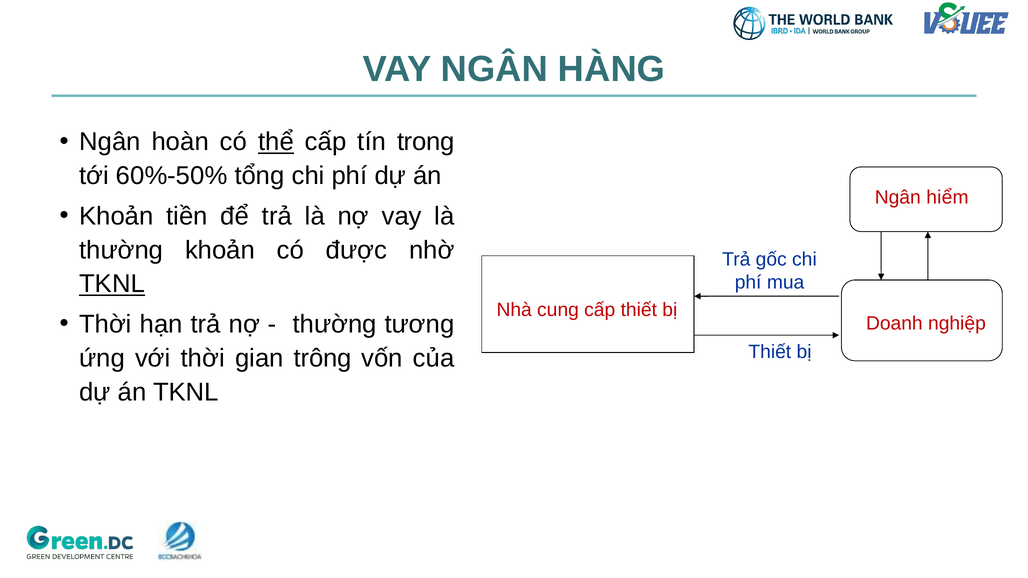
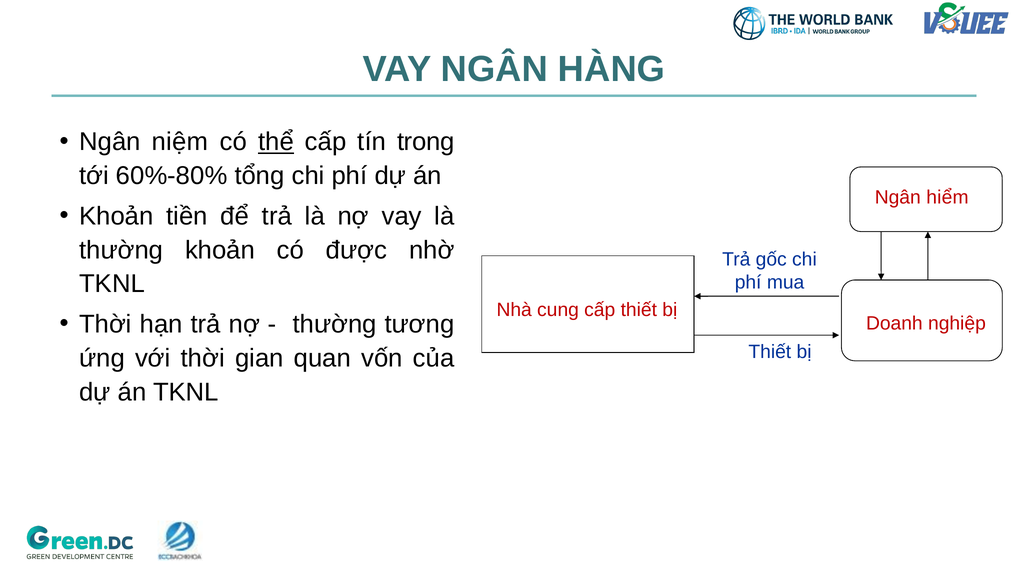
hoàn: hoàn -> niệm
60%-50%: 60%-50% -> 60%-80%
TKNL at (112, 284) underline: present -> none
trông: trông -> quan
